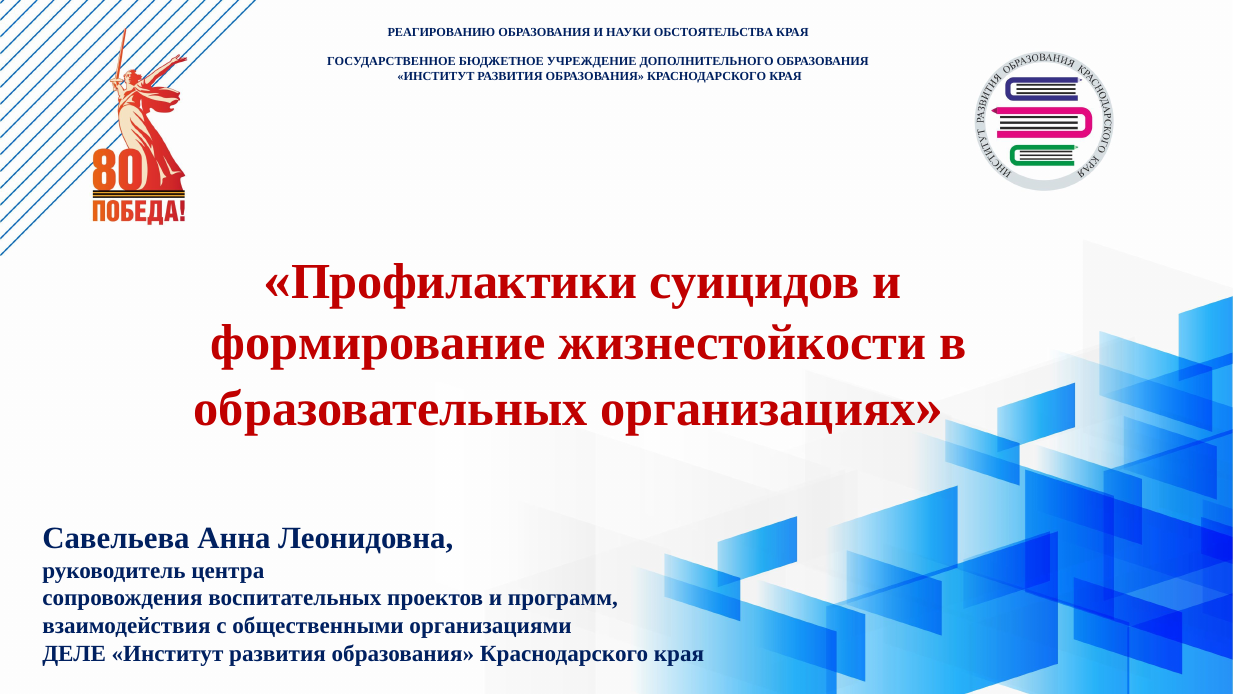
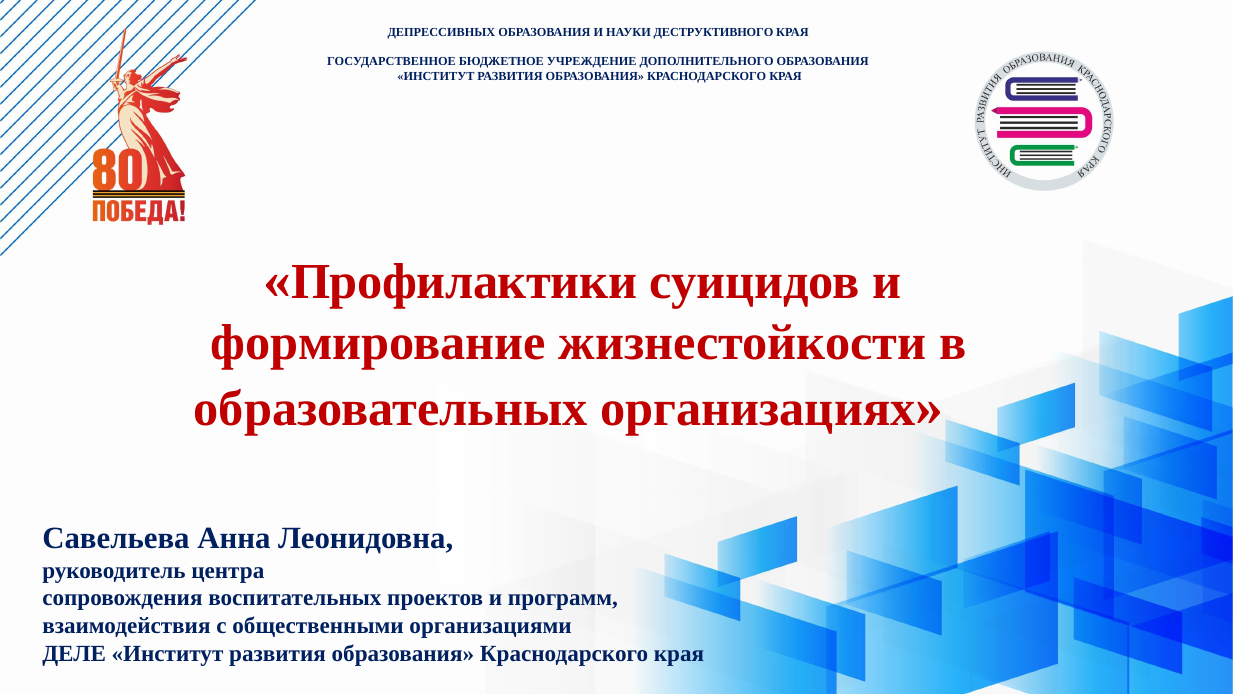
РЕАГИРОВАНИЮ: РЕАГИРОВАНИЮ -> ДЕПРЕССИВНЫХ
ОБСТОЯТЕЛЬСТВА: ОБСТОЯТЕЛЬСТВА -> ДЕСТРУКТИВНОГО
